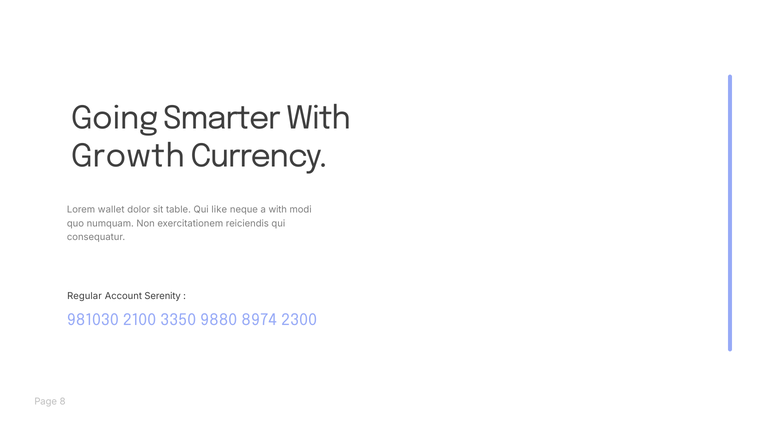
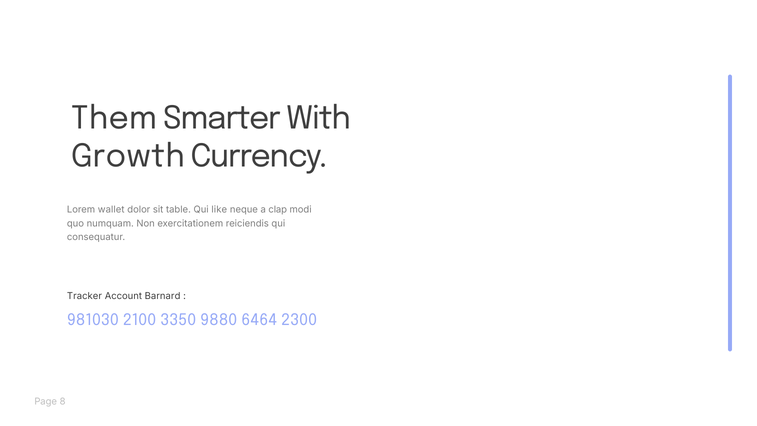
Going: Going -> Them
a with: with -> clap
Regular: Regular -> Tracker
Serenity: Serenity -> Barnard
8974: 8974 -> 6464
